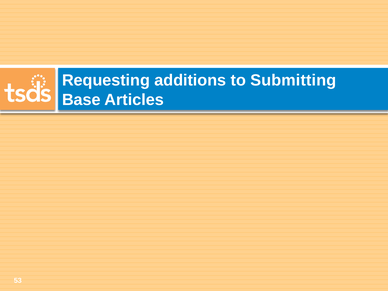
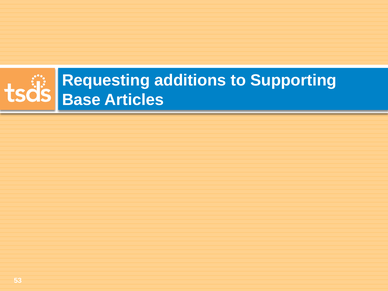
Submitting: Submitting -> Supporting
